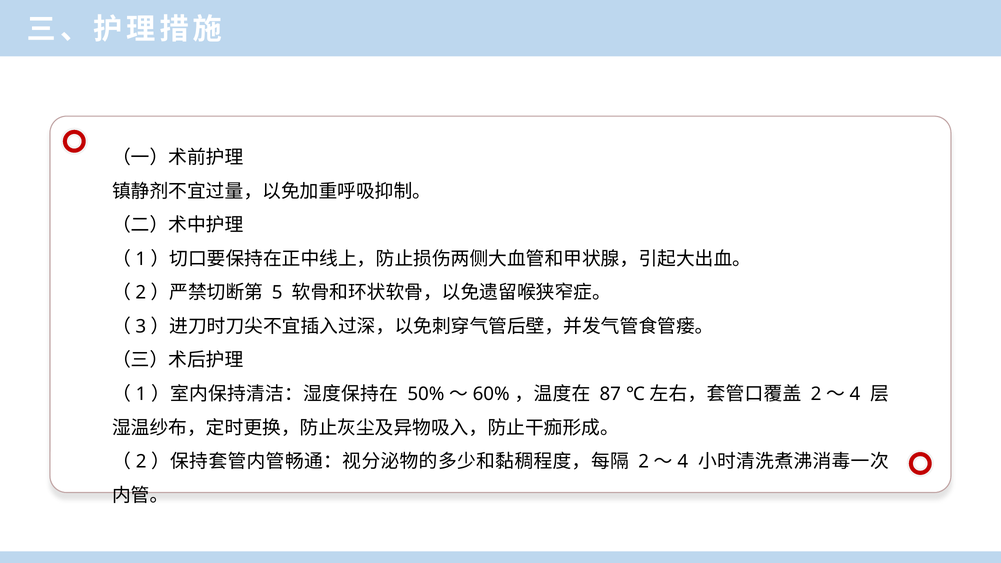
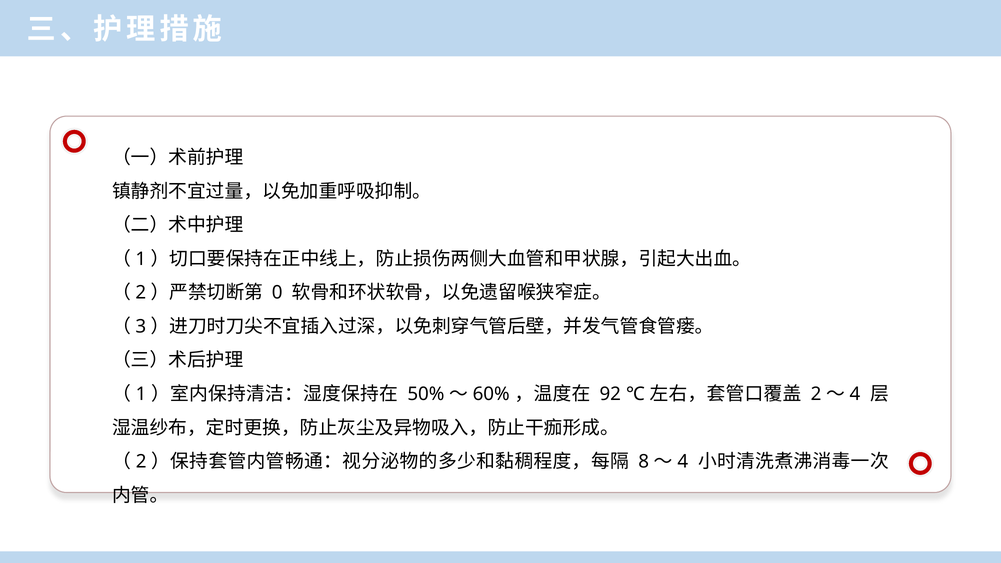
5: 5 -> 0
87: 87 -> 92
2 at (644, 462): 2 -> 8
